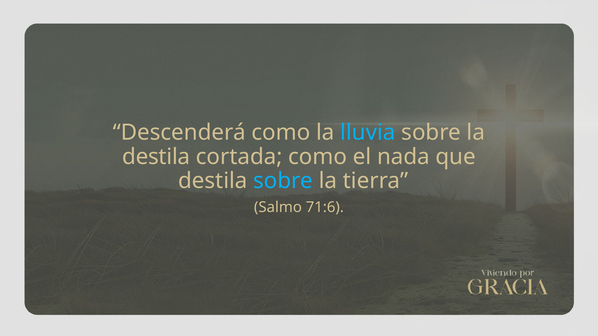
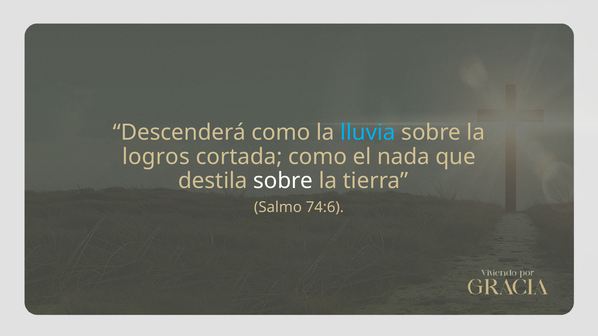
destila at (156, 157): destila -> logros
sobre at (283, 181) colour: light blue -> white
71:6: 71:6 -> 74:6
